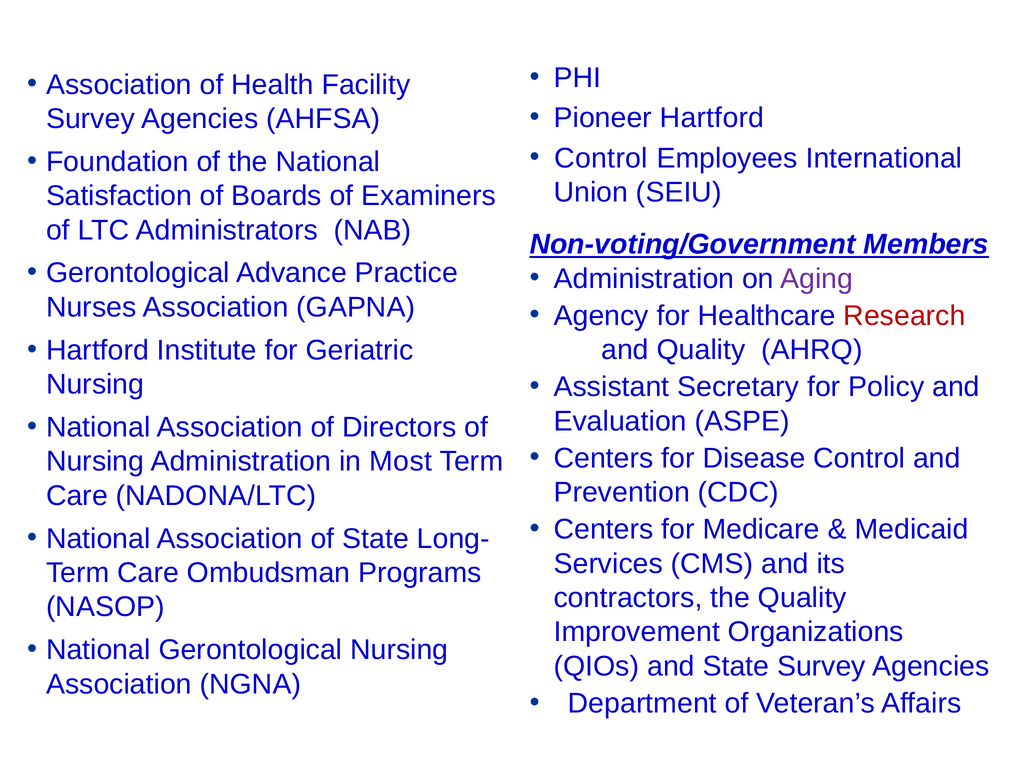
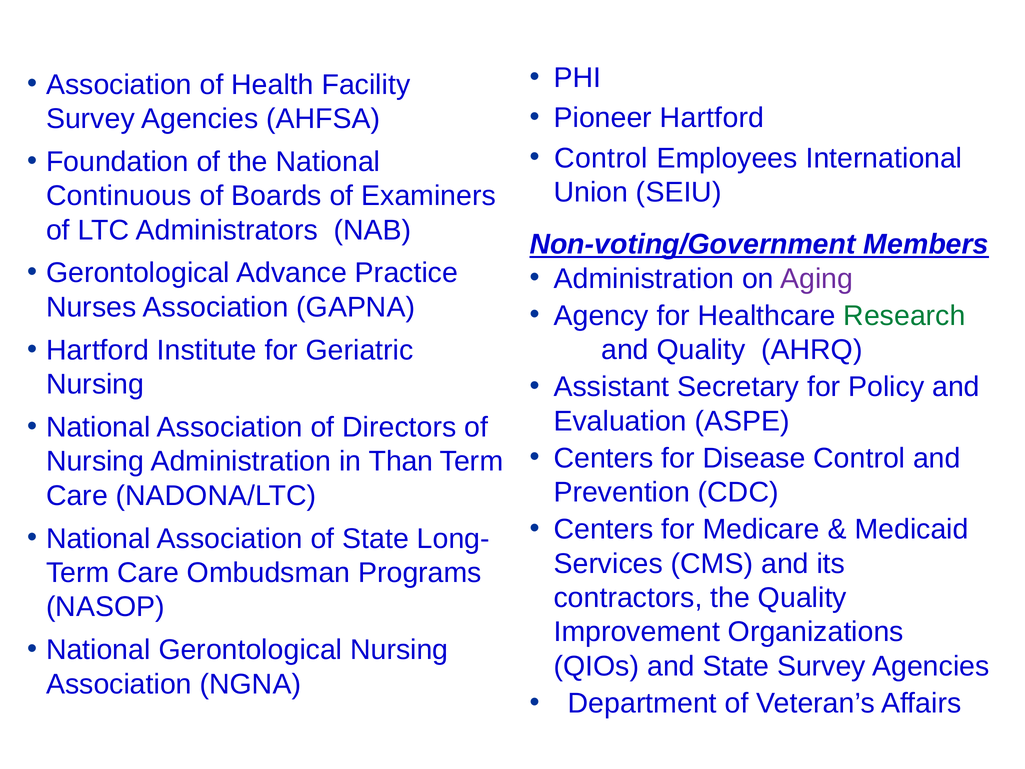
Satisfaction: Satisfaction -> Continuous
Research colour: red -> green
Most: Most -> Than
